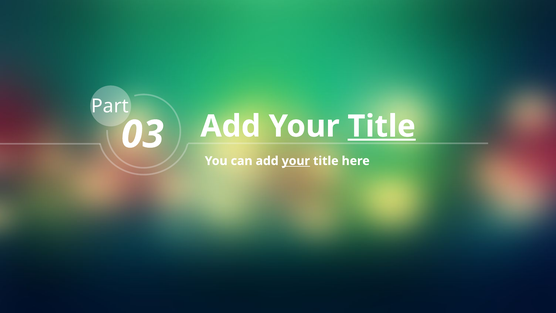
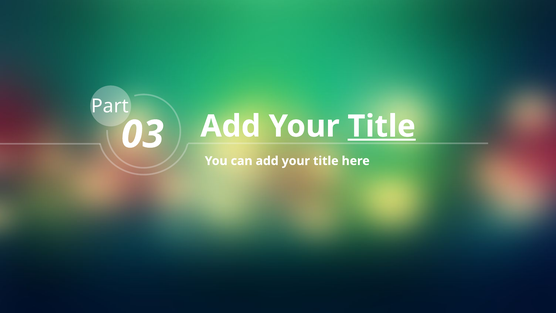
your at (296, 161) underline: present -> none
